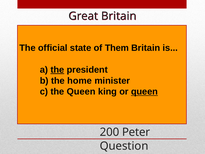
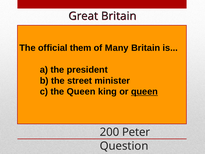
state: state -> them
Them: Them -> Many
the at (57, 70) underline: present -> none
home: home -> street
